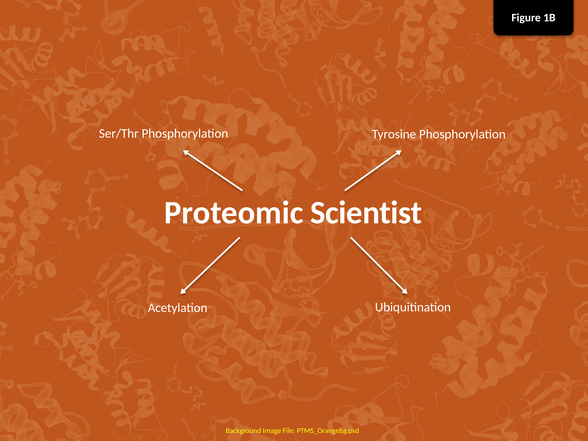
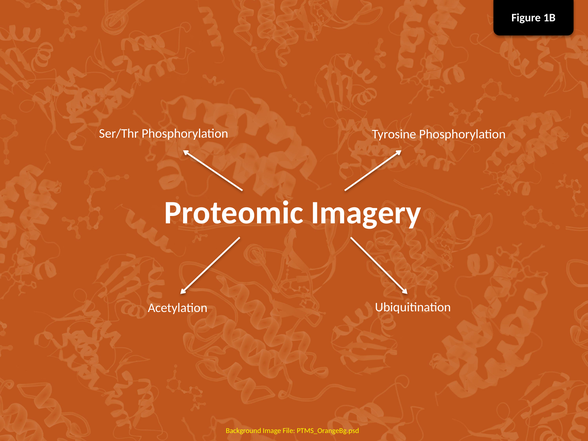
Scientist: Scientist -> Imagery
